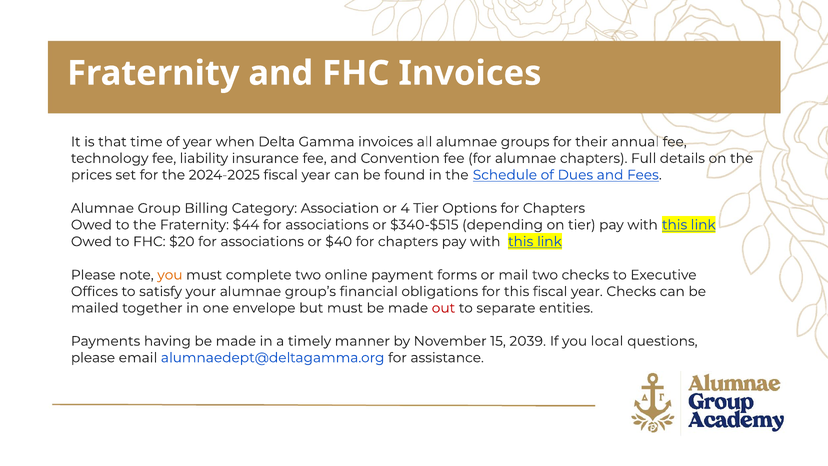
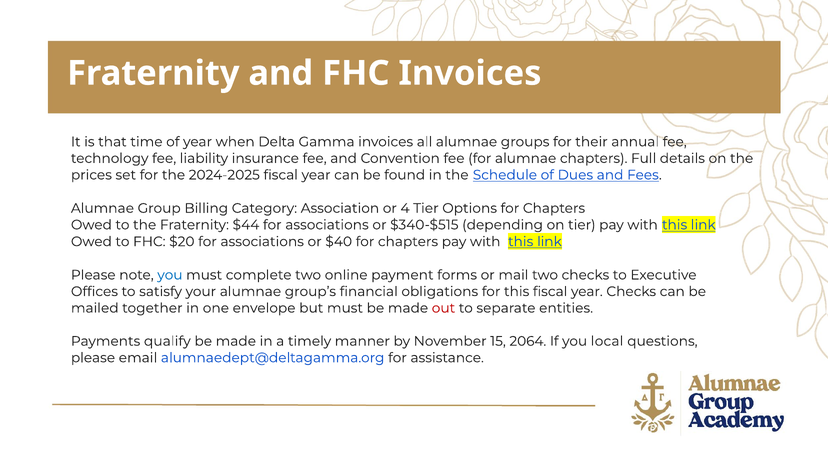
you at (170, 275) colour: orange -> blue
having: having -> qualify
2039: 2039 -> 2064
